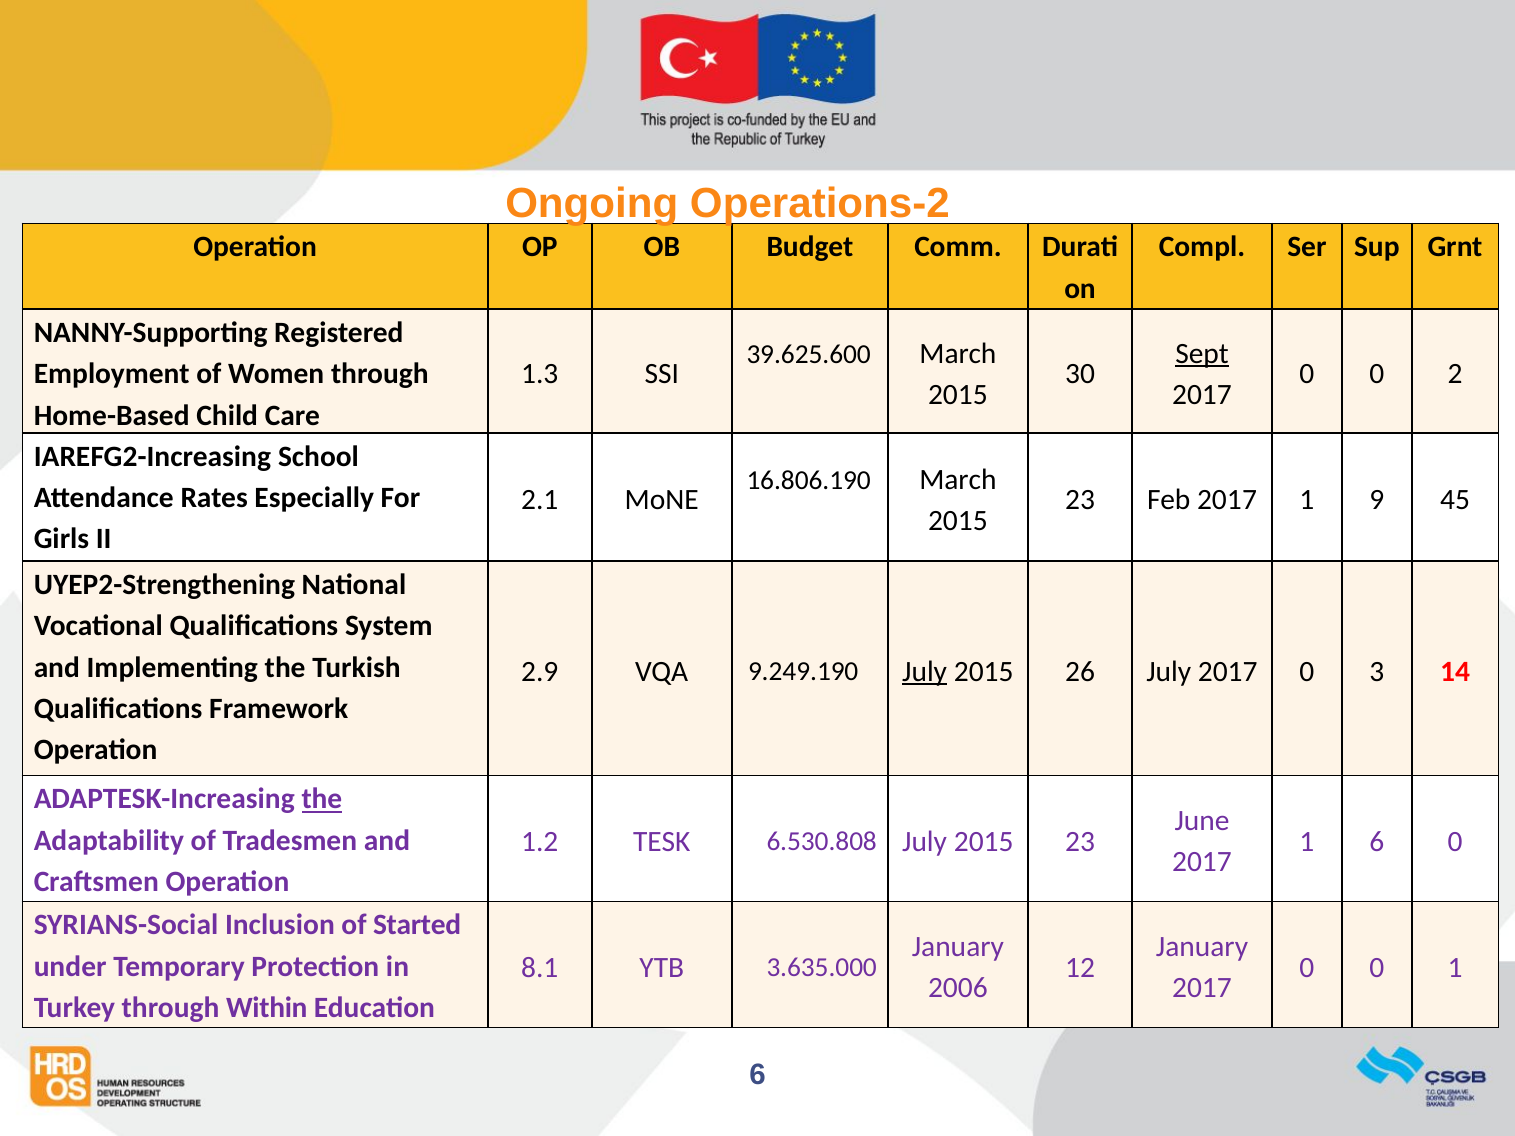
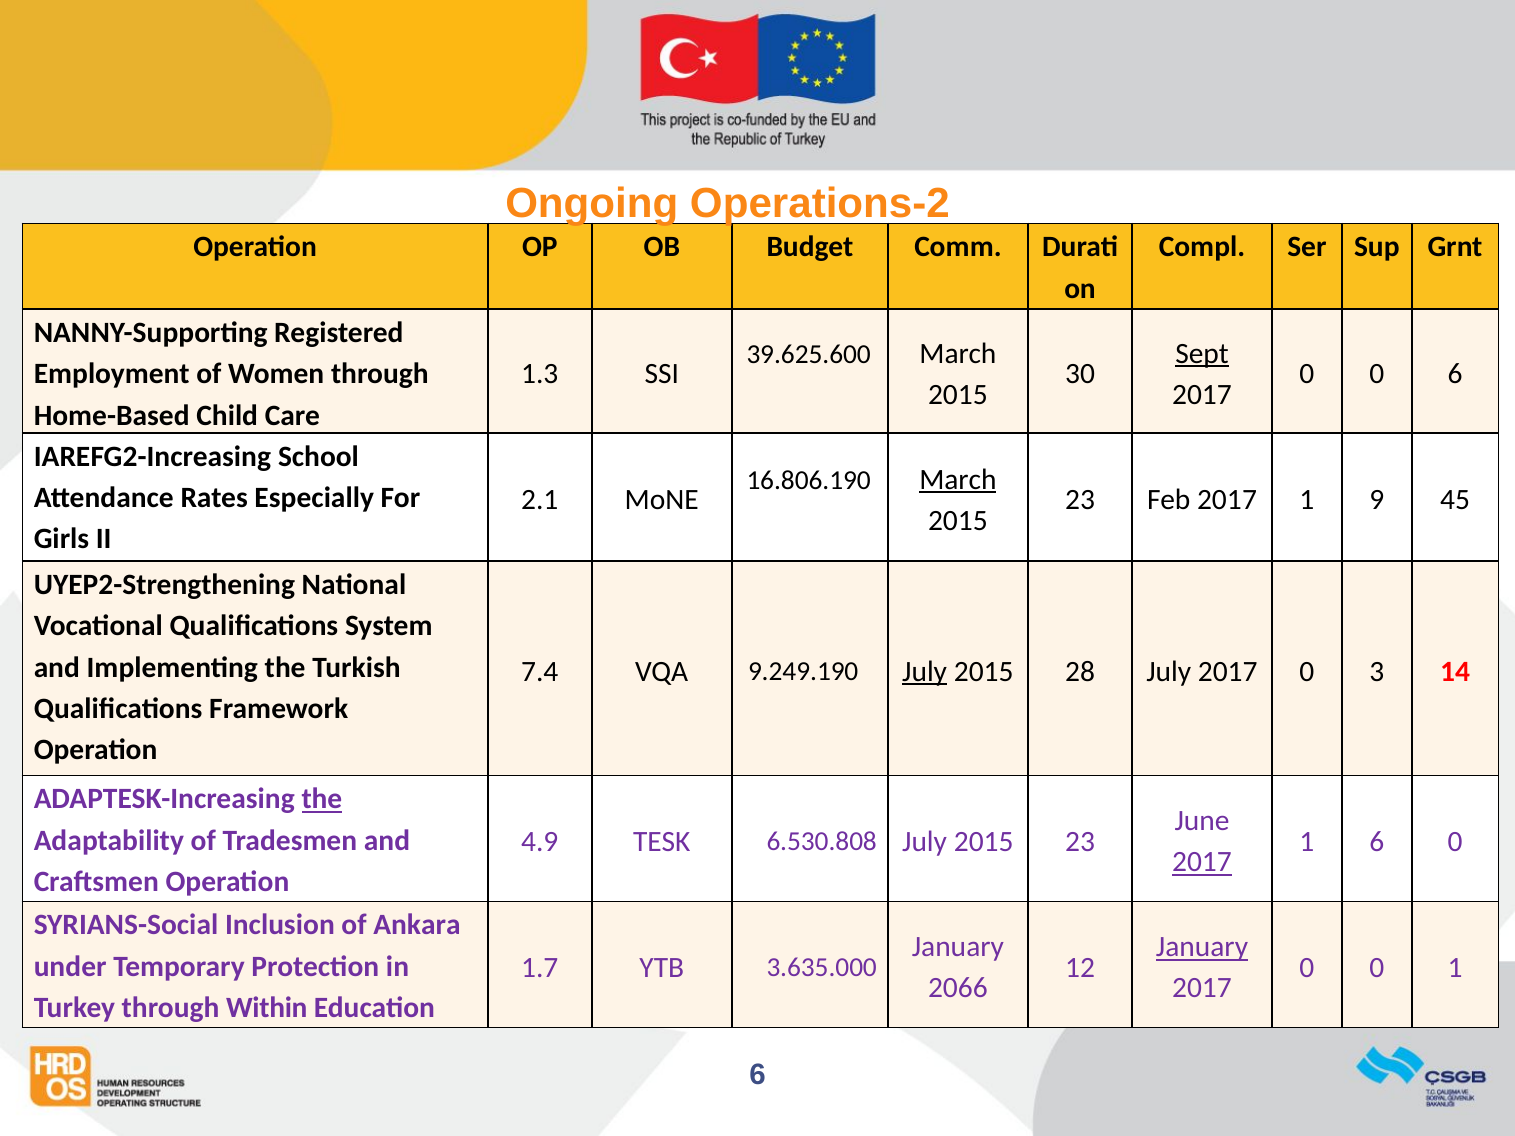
0 2: 2 -> 6
March at (958, 480) underline: none -> present
2.9: 2.9 -> 7.4
26: 26 -> 28
1.2: 1.2 -> 4.9
2017 at (1202, 862) underline: none -> present
Started: Started -> Ankara
January at (1202, 947) underline: none -> present
8.1: 8.1 -> 1.7
2006: 2006 -> 2066
